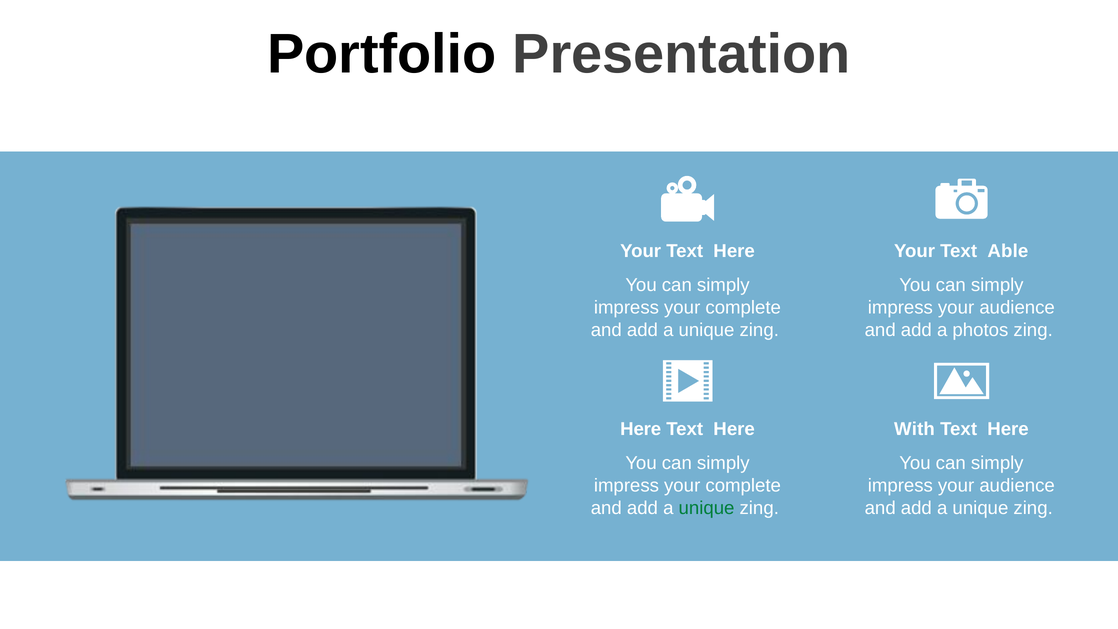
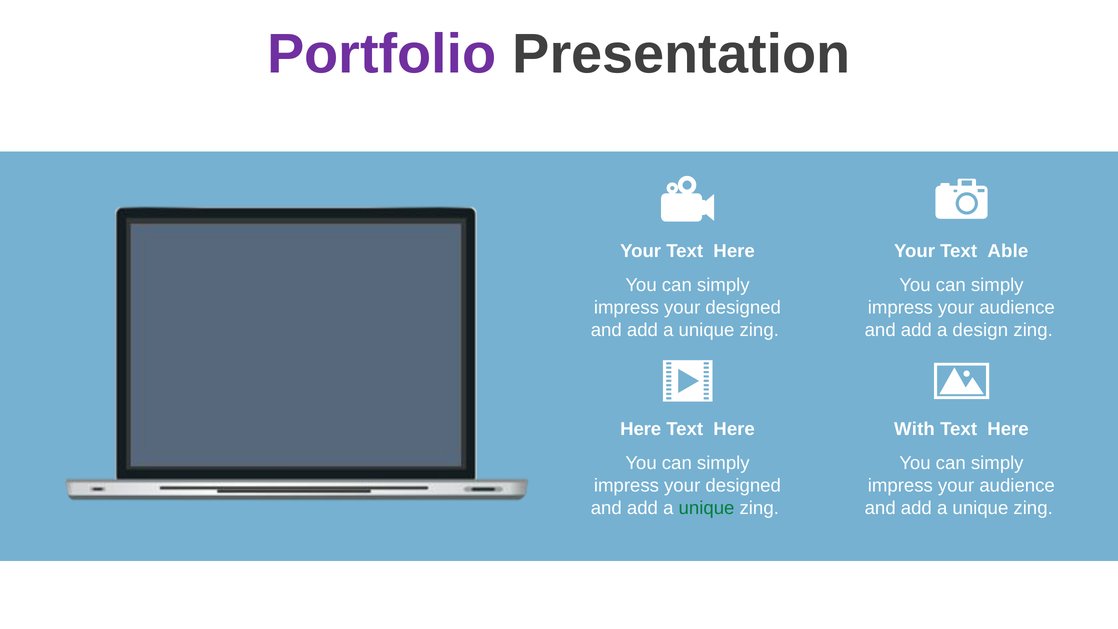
Portfolio colour: black -> purple
complete at (743, 308): complete -> designed
photos: photos -> design
complete at (743, 485): complete -> designed
